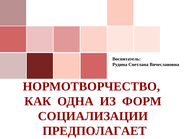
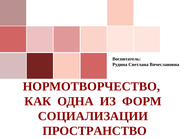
ПРЕДПОЛАГАЕТ: ПРЕДПОЛАГАЕТ -> ПРОСТРАНСТВО
